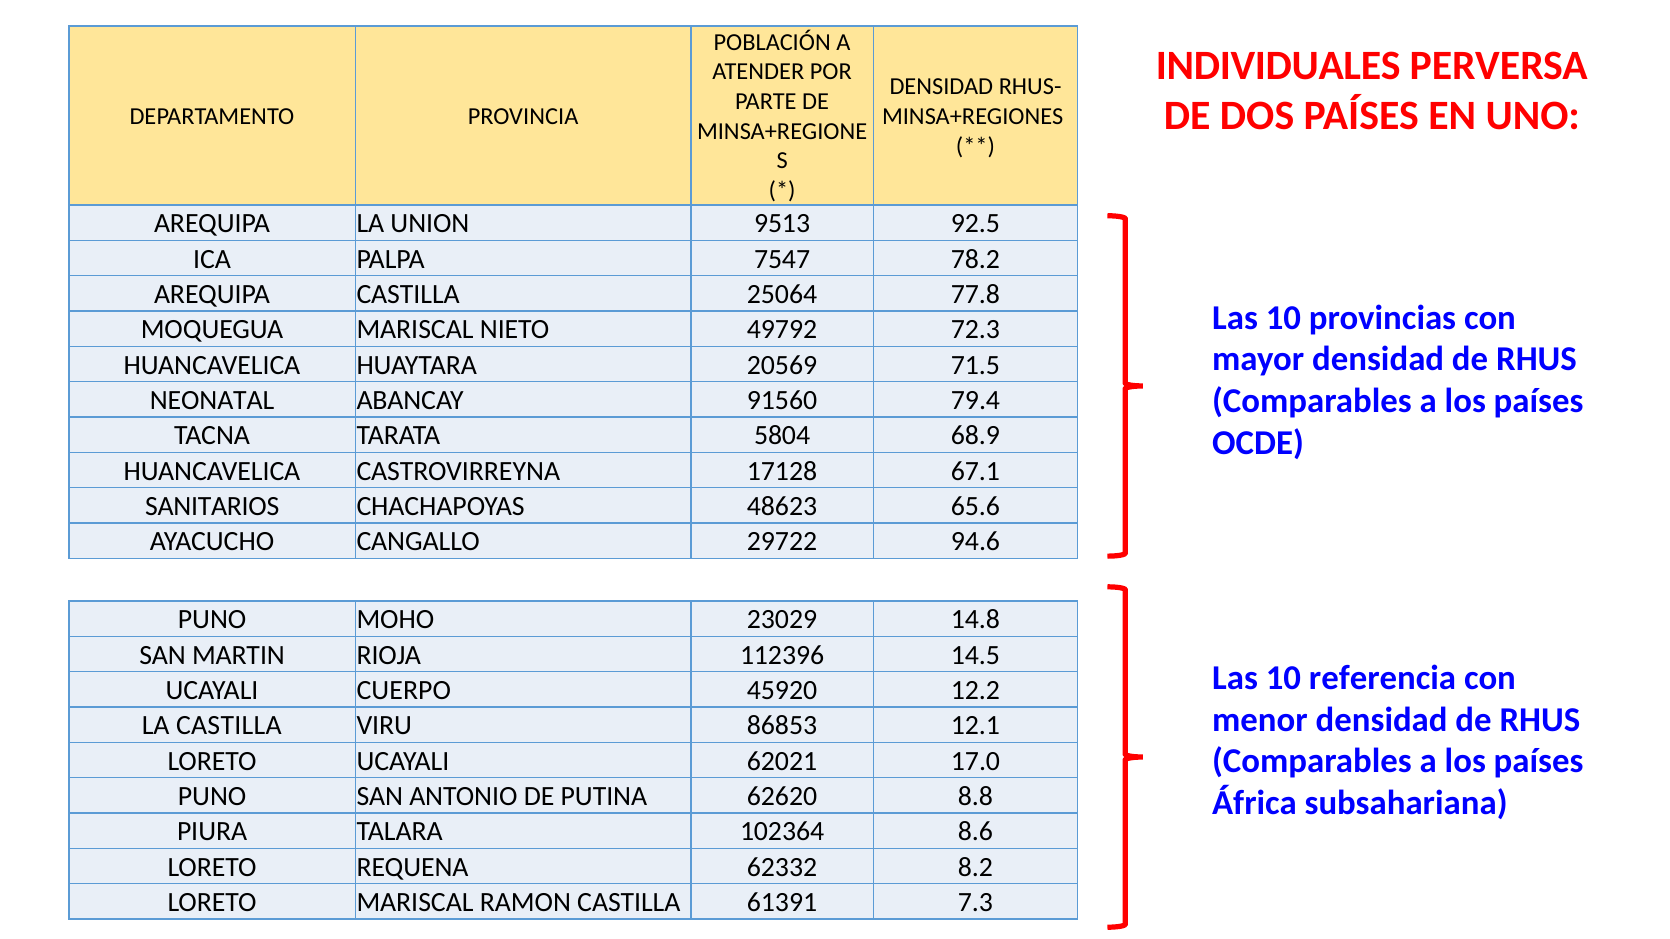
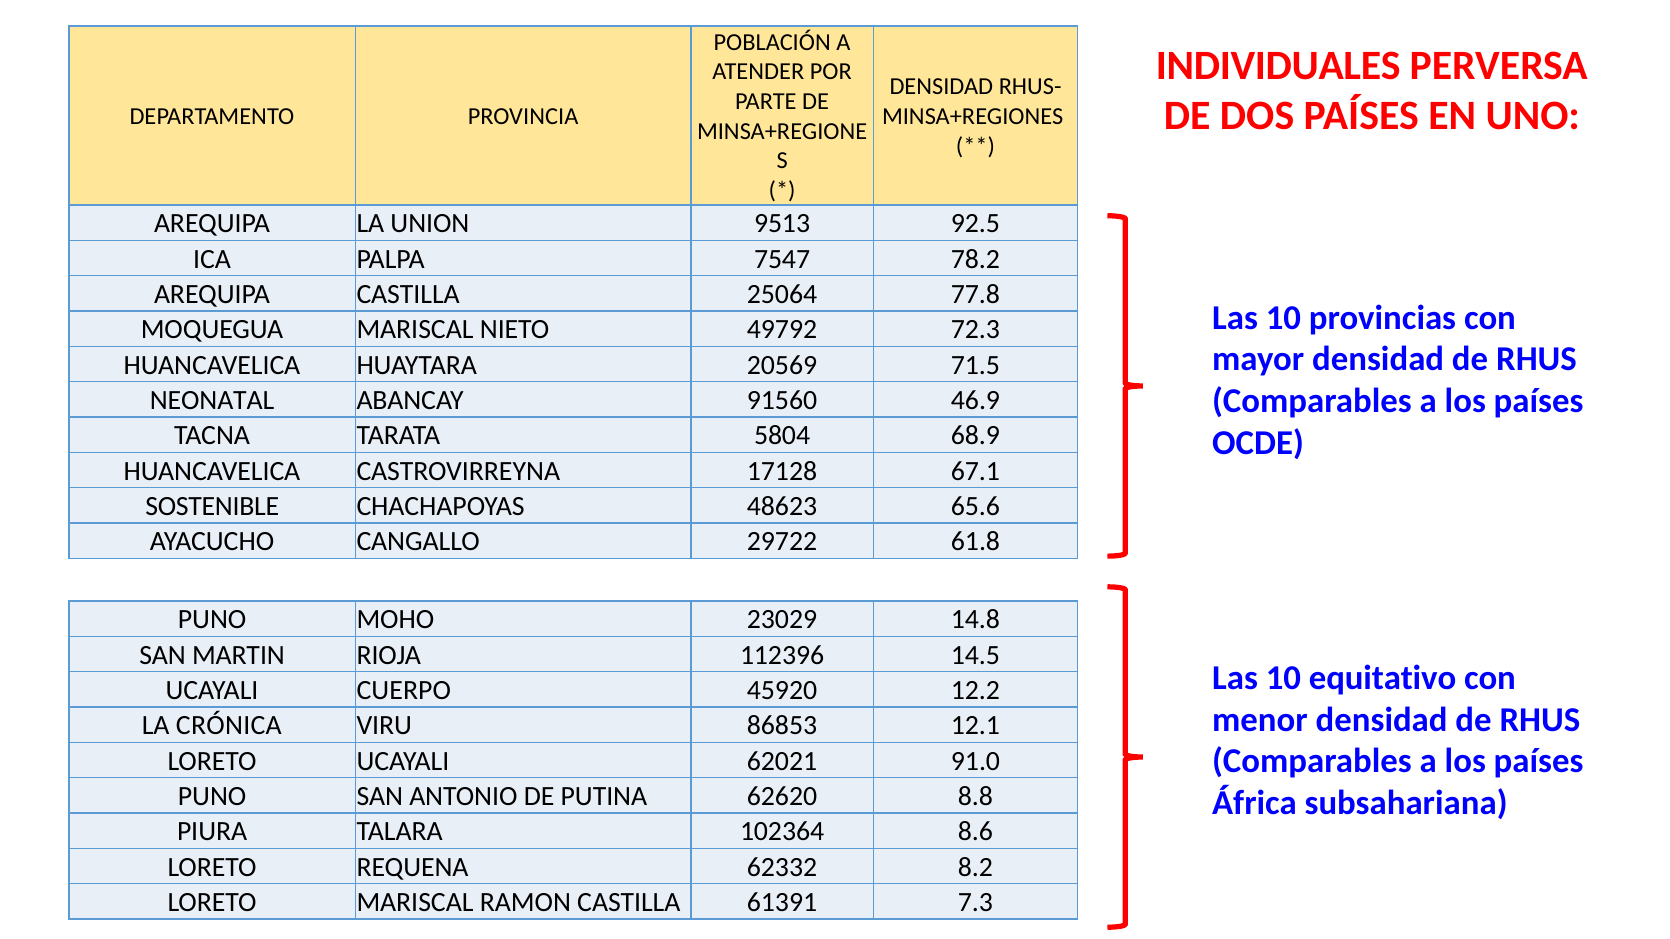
79.4: 79.4 -> 46.9
SANITARIOS: SANITARIOS -> SOSTENIBLE
94.6: 94.6 -> 61.8
referencia: referencia -> equitativo
LA CASTILLA: CASTILLA -> CRÓNICA
17.0: 17.0 -> 91.0
